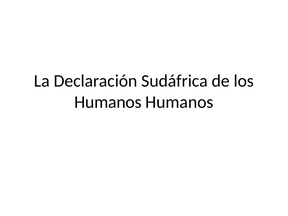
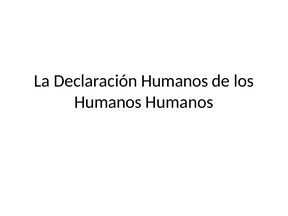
Declaración Sudáfrica: Sudáfrica -> Humanos
